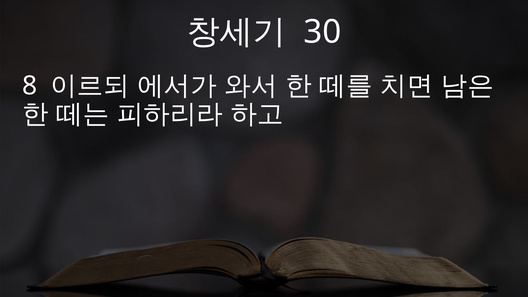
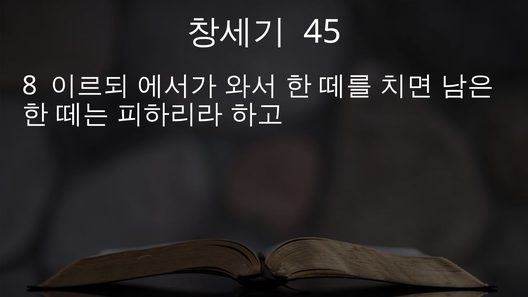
30: 30 -> 45
